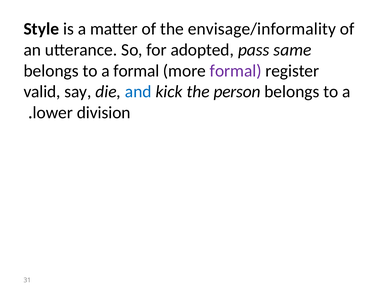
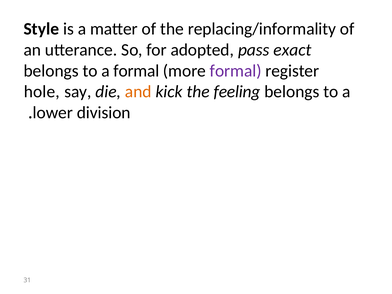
envisage/informality: envisage/informality -> replacing/informality
same: same -> exact
valid: valid -> hole
and colour: blue -> orange
person: person -> feeling
